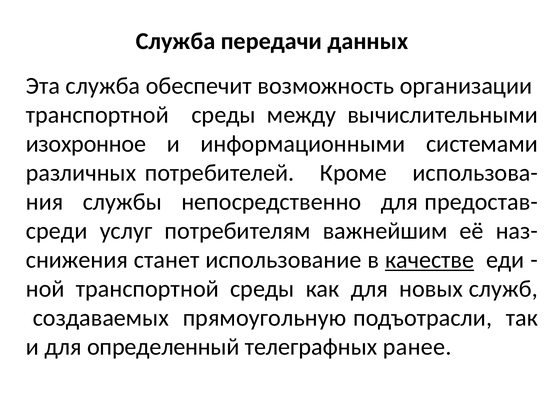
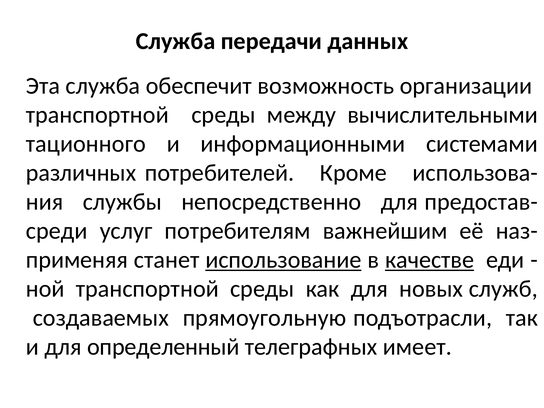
изохронное: изохронное -> тационного
снижения: снижения -> применяя
использование underline: none -> present
ранее: ранее -> имеет
